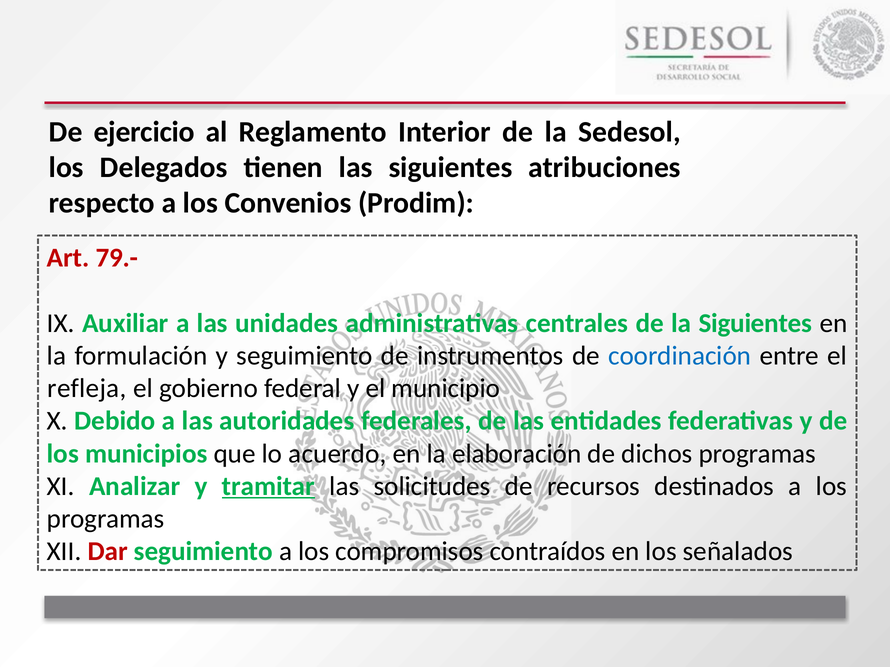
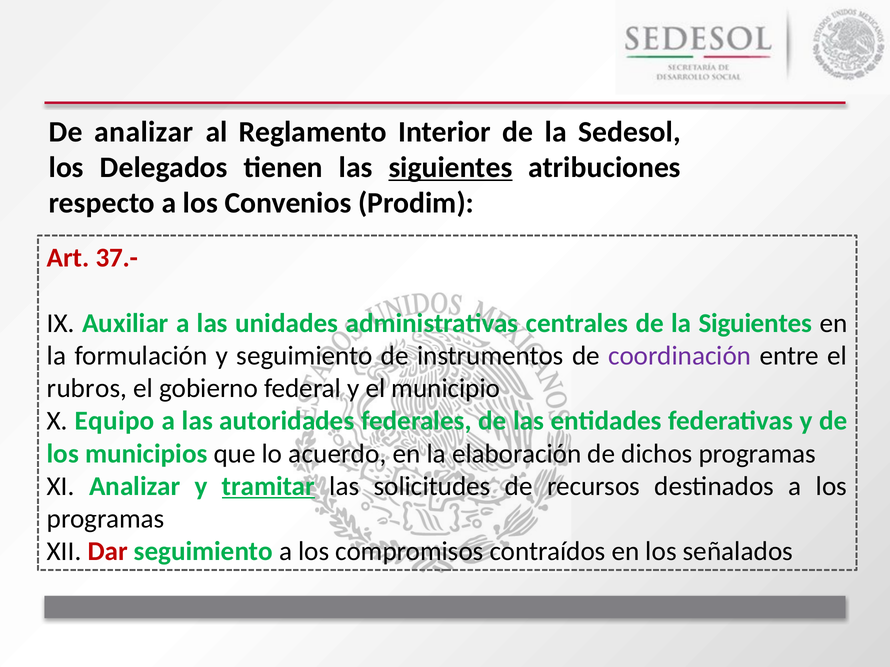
De ejercicio: ejercicio -> analizar
siguientes at (451, 168) underline: none -> present
79.-: 79.- -> 37.-
coordinación colour: blue -> purple
refleja: refleja -> rubros
Debido: Debido -> Equipo
